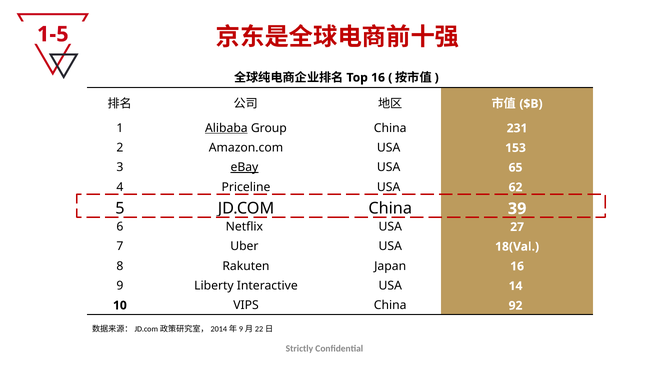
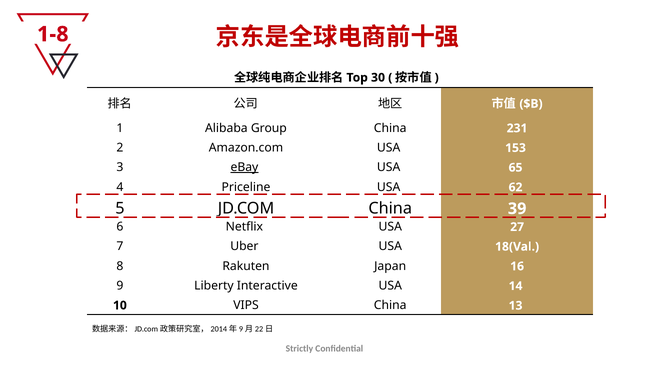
1-5: 1-5 -> 1-8
16 at (378, 78): 16 -> 30
Alibaba underline: present -> none
92: 92 -> 13
